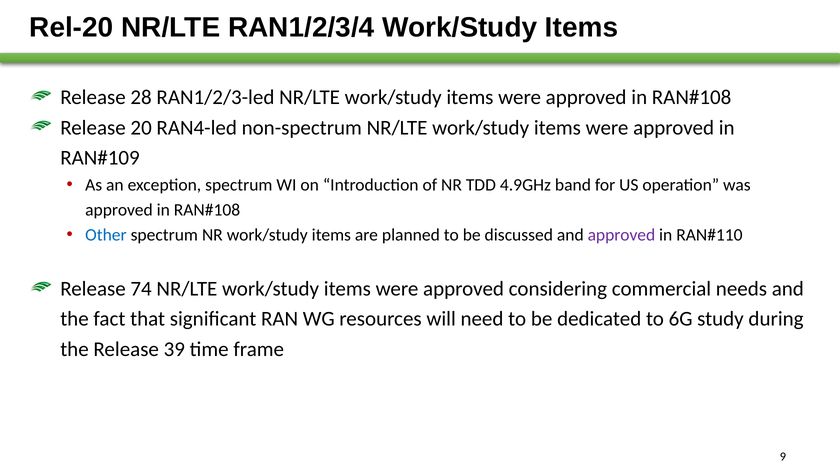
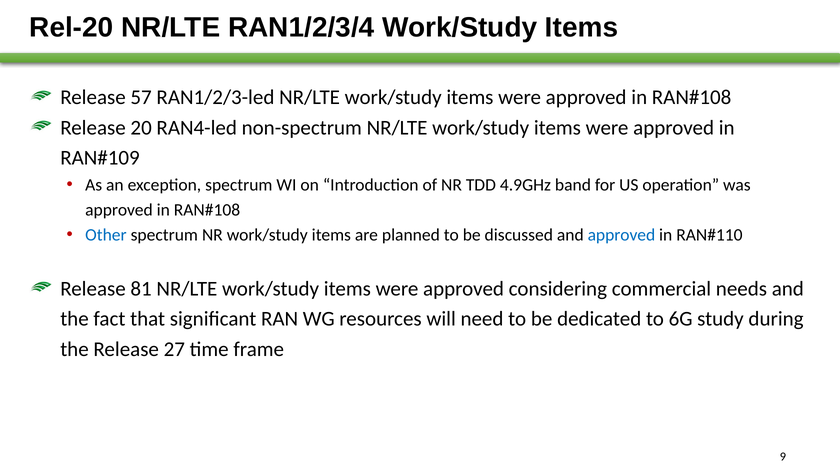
28: 28 -> 57
approved at (621, 235) colour: purple -> blue
74: 74 -> 81
39: 39 -> 27
